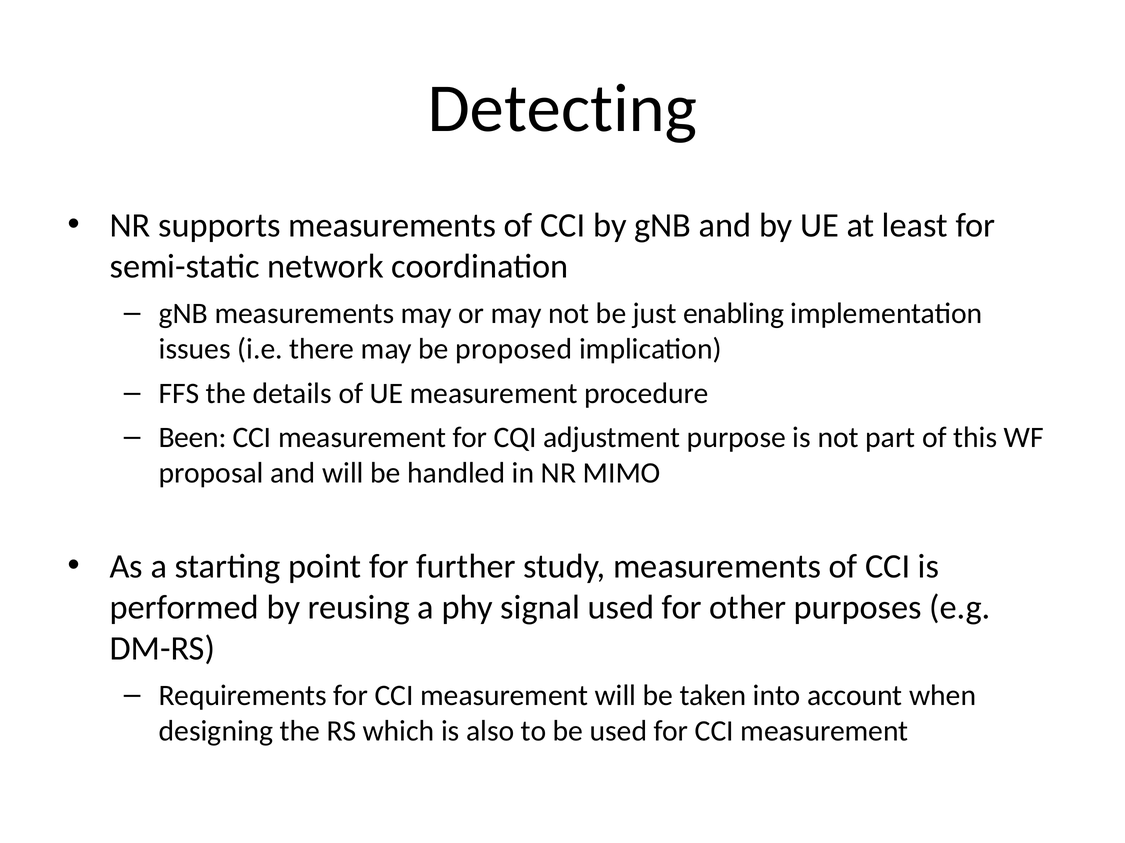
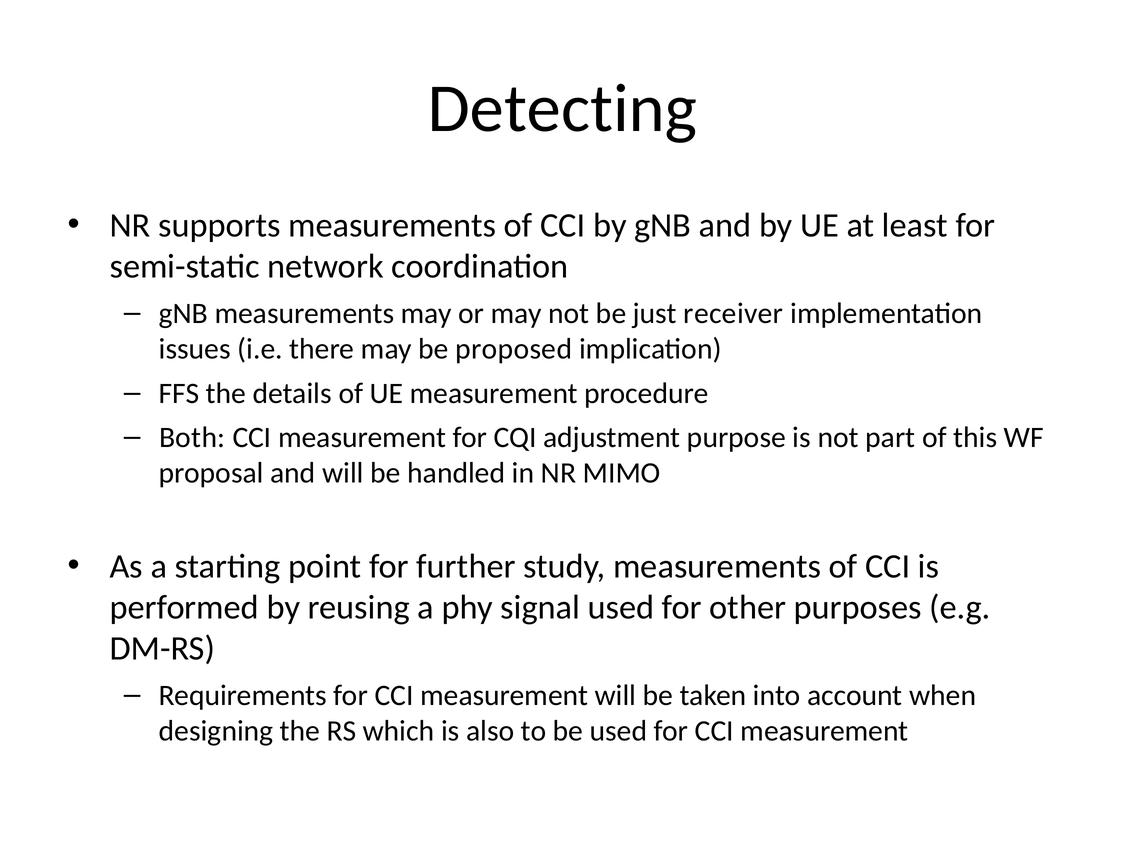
enabling: enabling -> receiver
Been: Been -> Both
